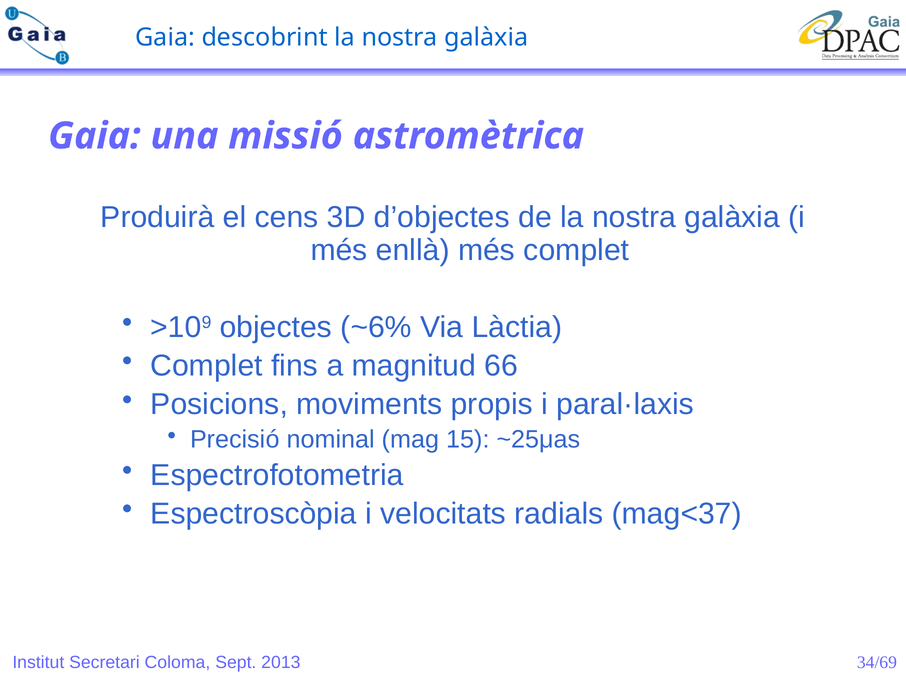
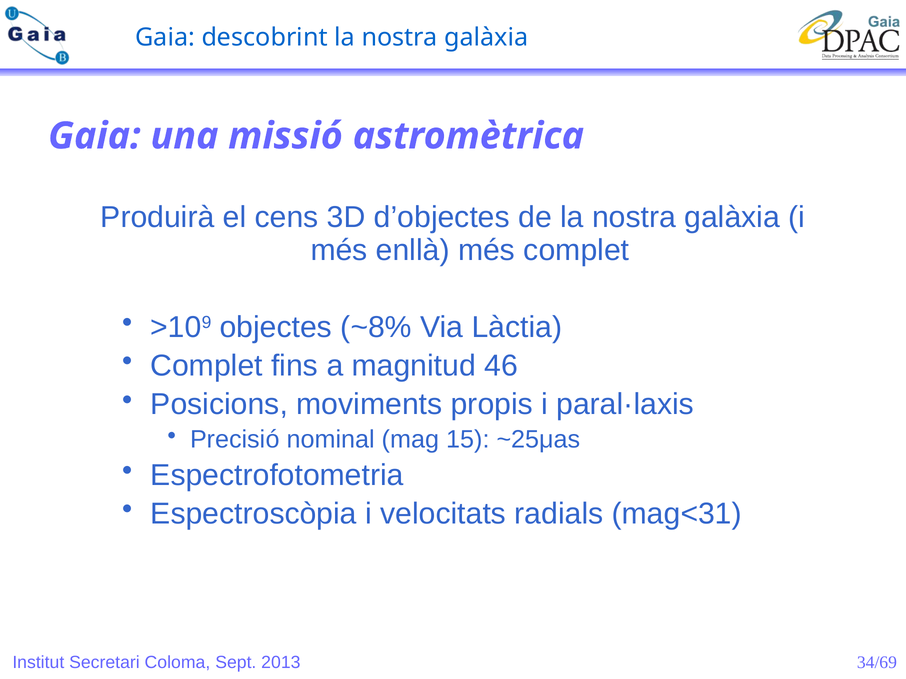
~6%: ~6% -> ~8%
66: 66 -> 46
mag<37: mag<37 -> mag<31
